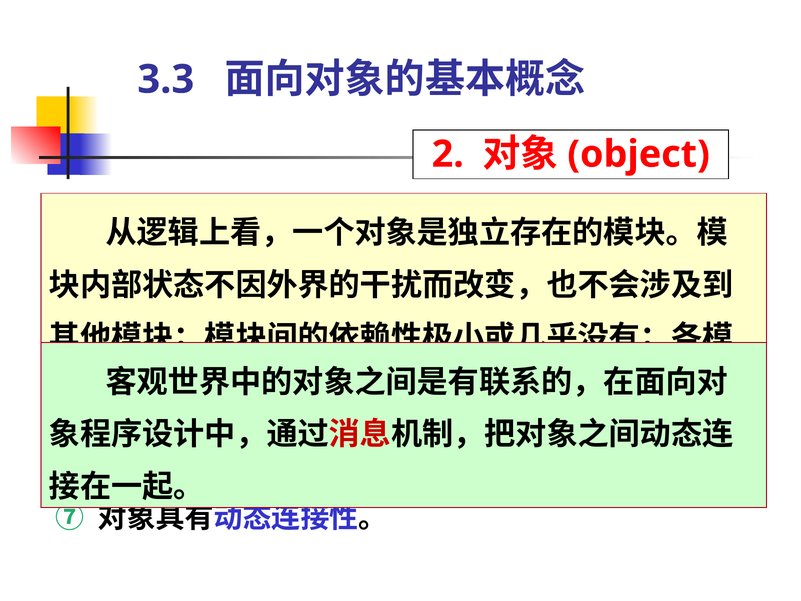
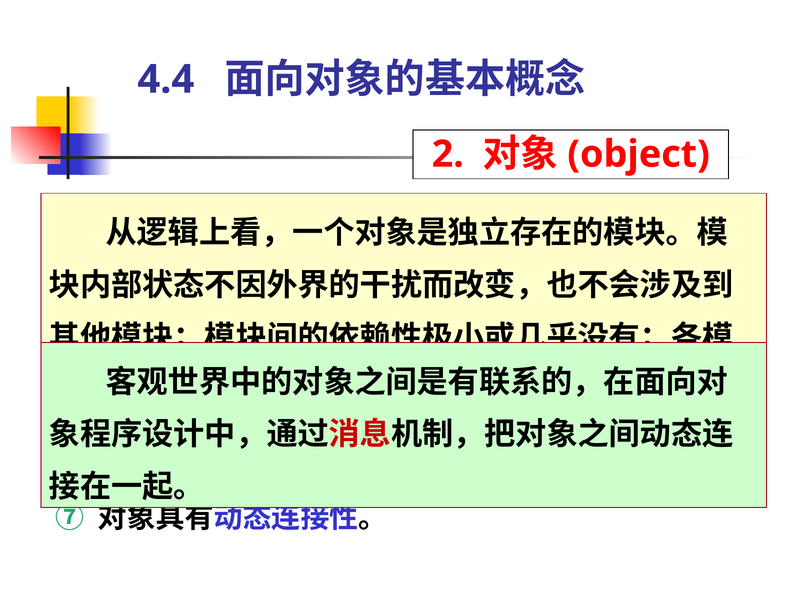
3.3: 3.3 -> 4.4
